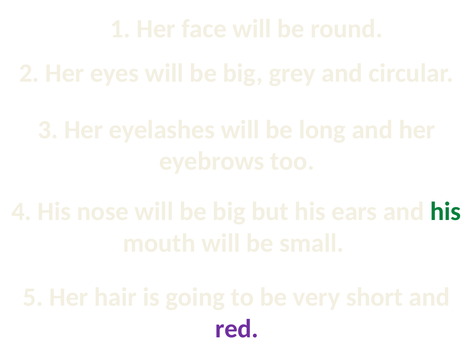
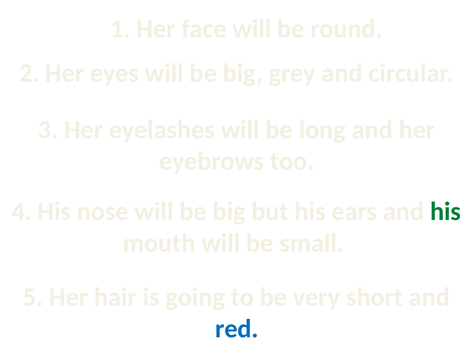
red colour: purple -> blue
